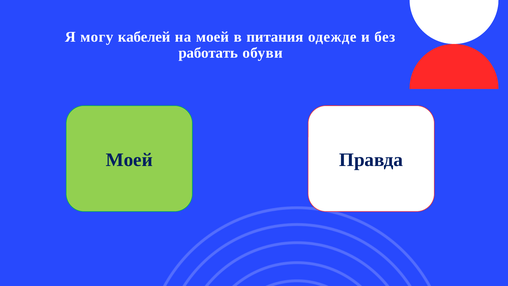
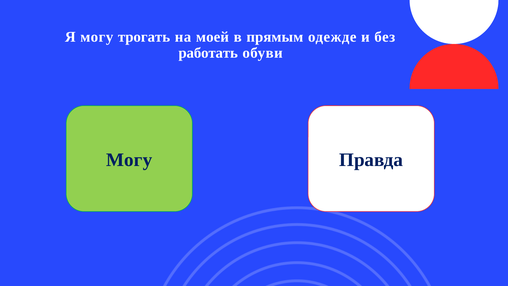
кабелей: кабелей -> трогать
питания: питания -> прямым
Моей at (129, 160): Моей -> Могу
